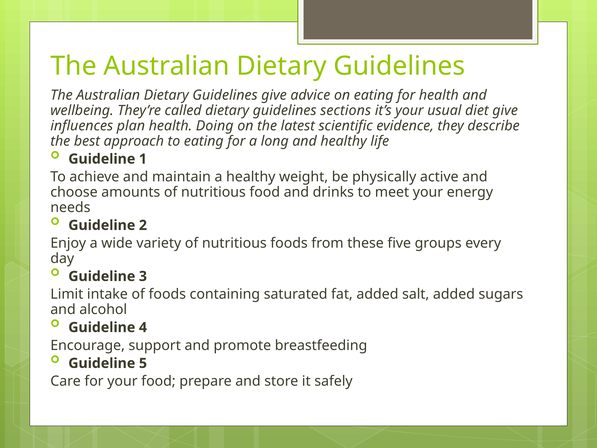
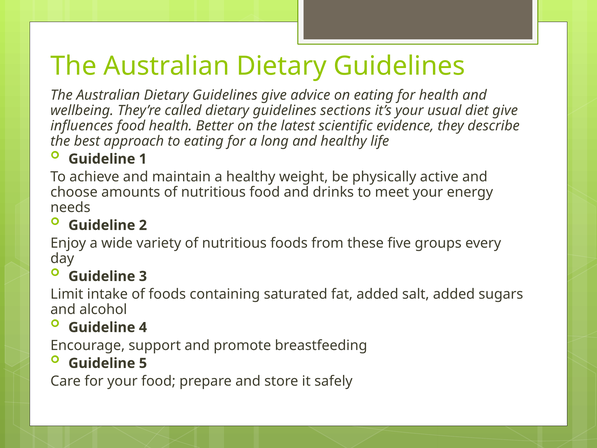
influences plan: plan -> food
Doing: Doing -> Better
